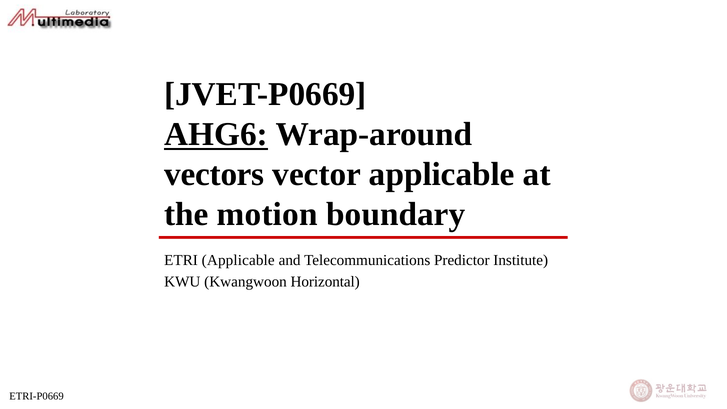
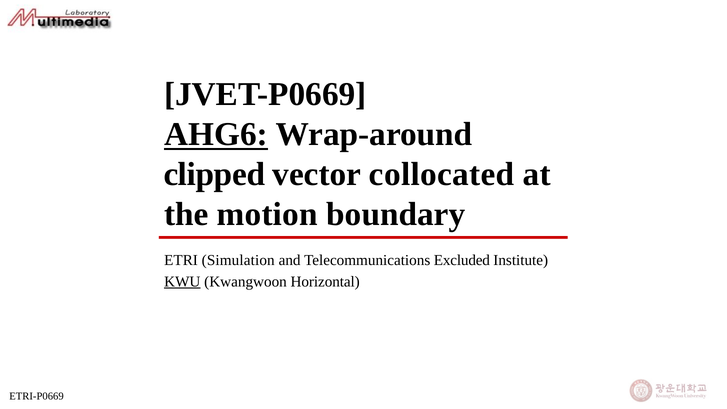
vectors: vectors -> clipped
vector applicable: applicable -> collocated
ETRI Applicable: Applicable -> Simulation
Predictor: Predictor -> Excluded
KWU underline: none -> present
